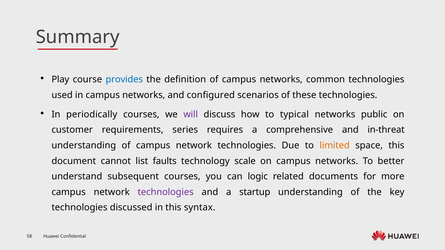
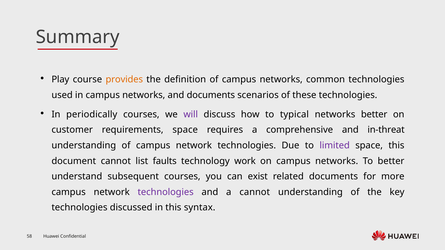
provides colour: blue -> orange
and configured: configured -> documents
networks public: public -> better
requirements series: series -> space
limited colour: orange -> purple
scale: scale -> work
logic: logic -> exist
a startup: startup -> cannot
